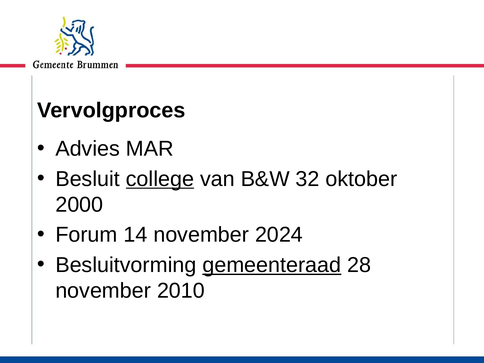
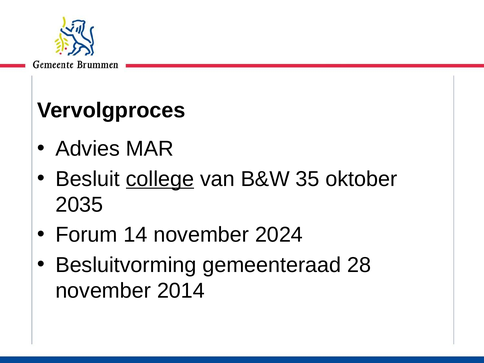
32: 32 -> 35
2000: 2000 -> 2035
gemeenteraad underline: present -> none
2010: 2010 -> 2014
